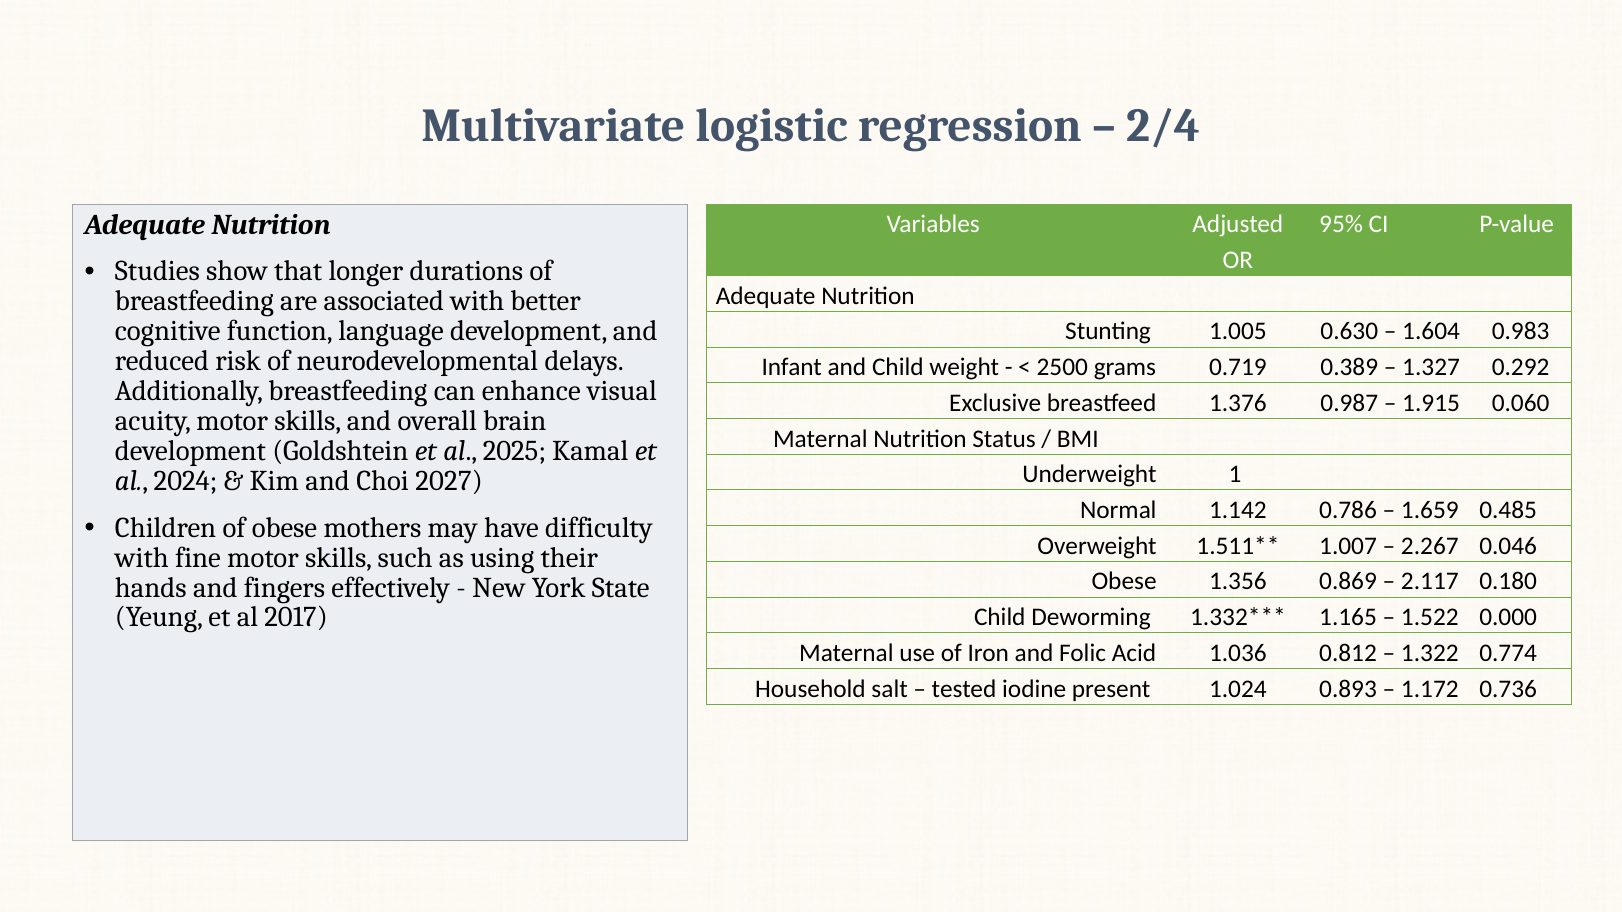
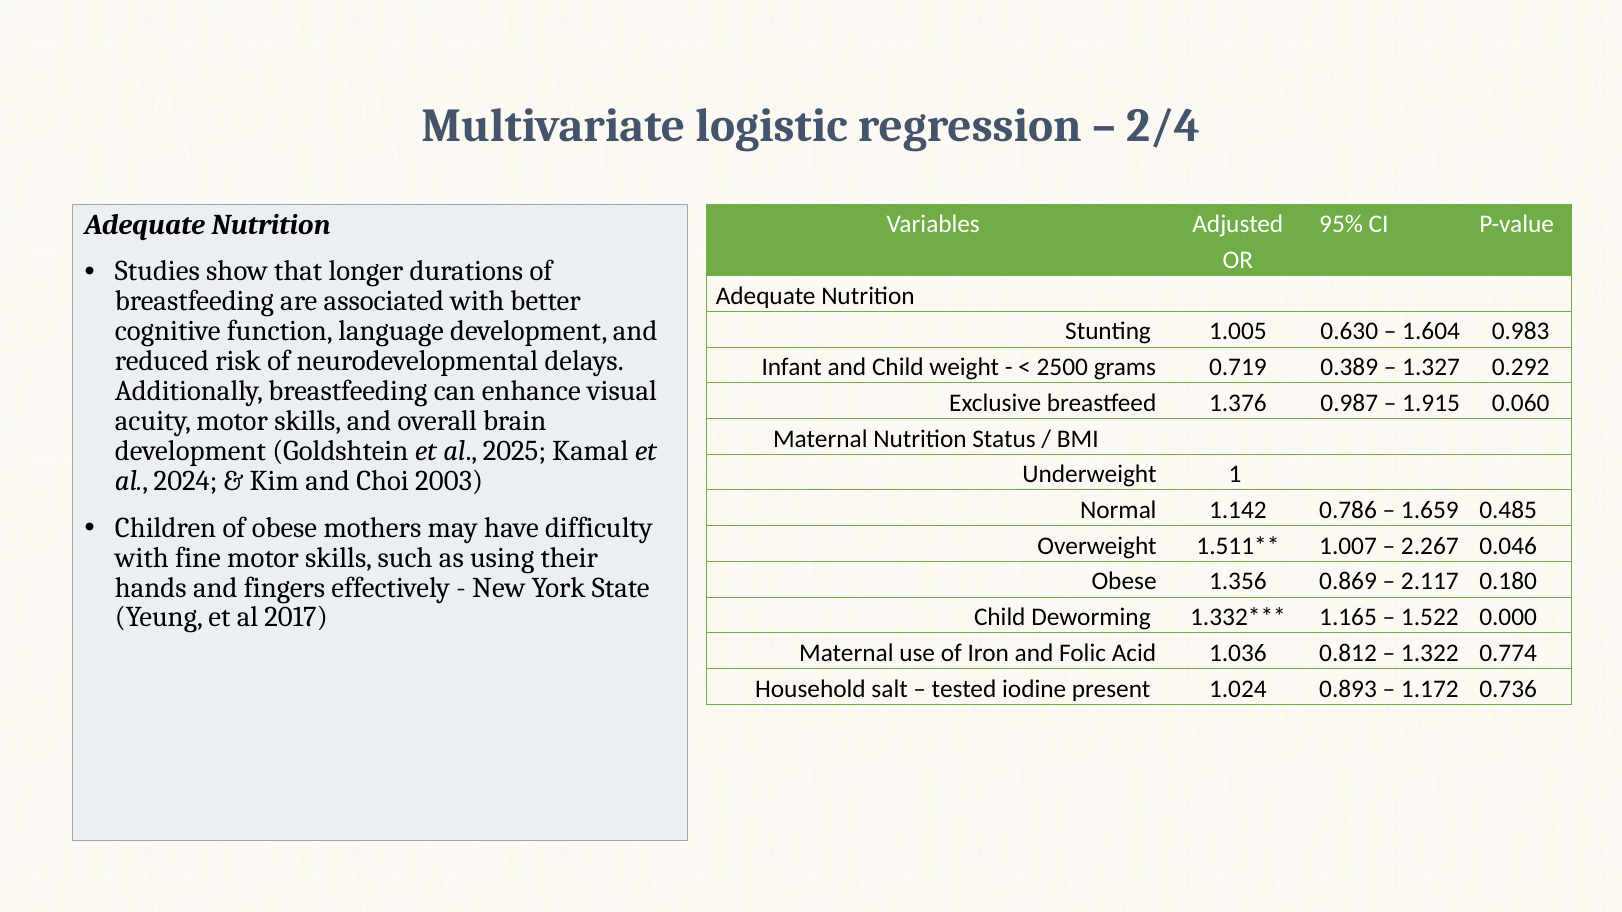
2027: 2027 -> 2003
